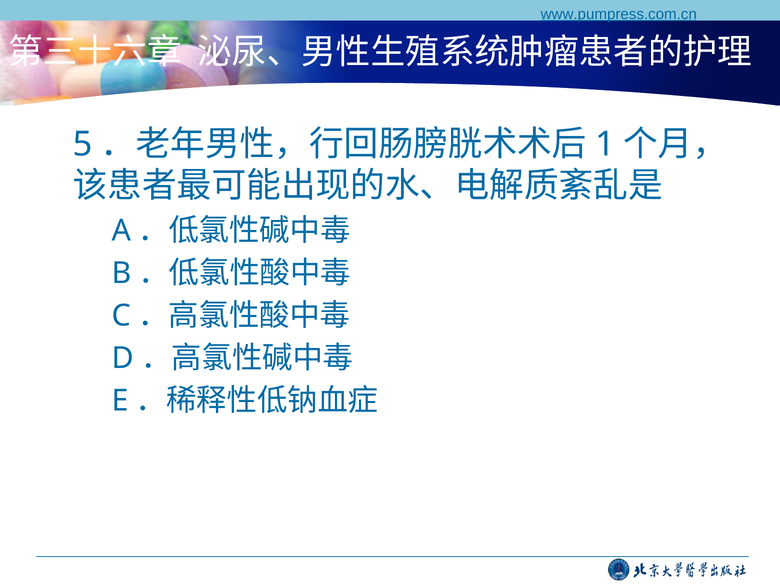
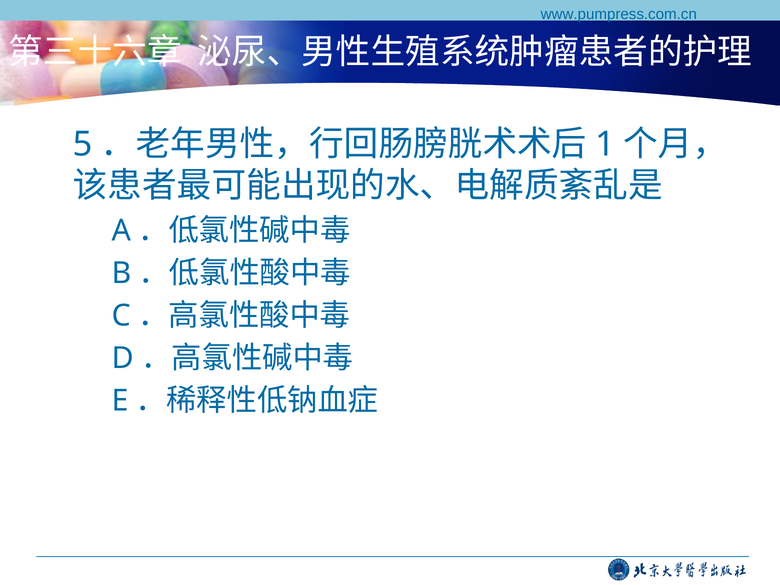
www.pumpress.com.cn underline: present -> none
